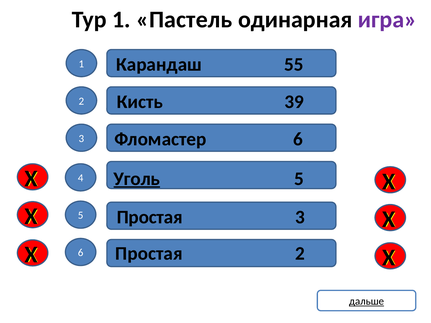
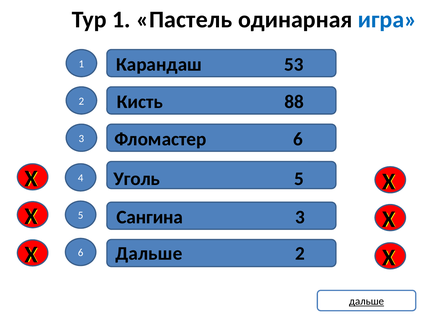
игра colour: purple -> blue
55: 55 -> 53
39: 39 -> 88
Уголь underline: present -> none
Простая at (150, 217): Простая -> Сангина
Простая at (149, 254): Простая -> Дальше
